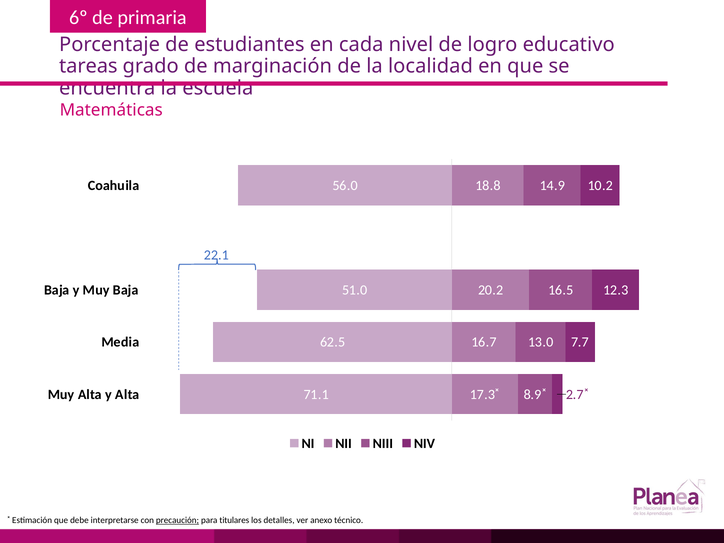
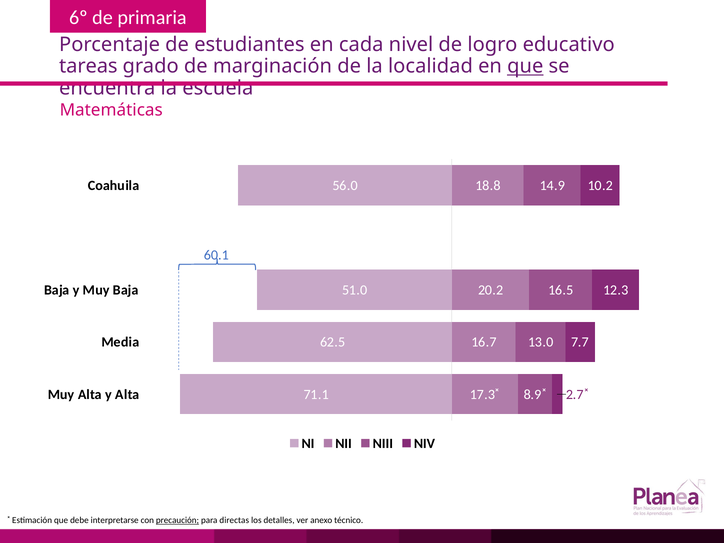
que at (525, 66) underline: none -> present
22.1: 22.1 -> 60.1
titulares: titulares -> directas
